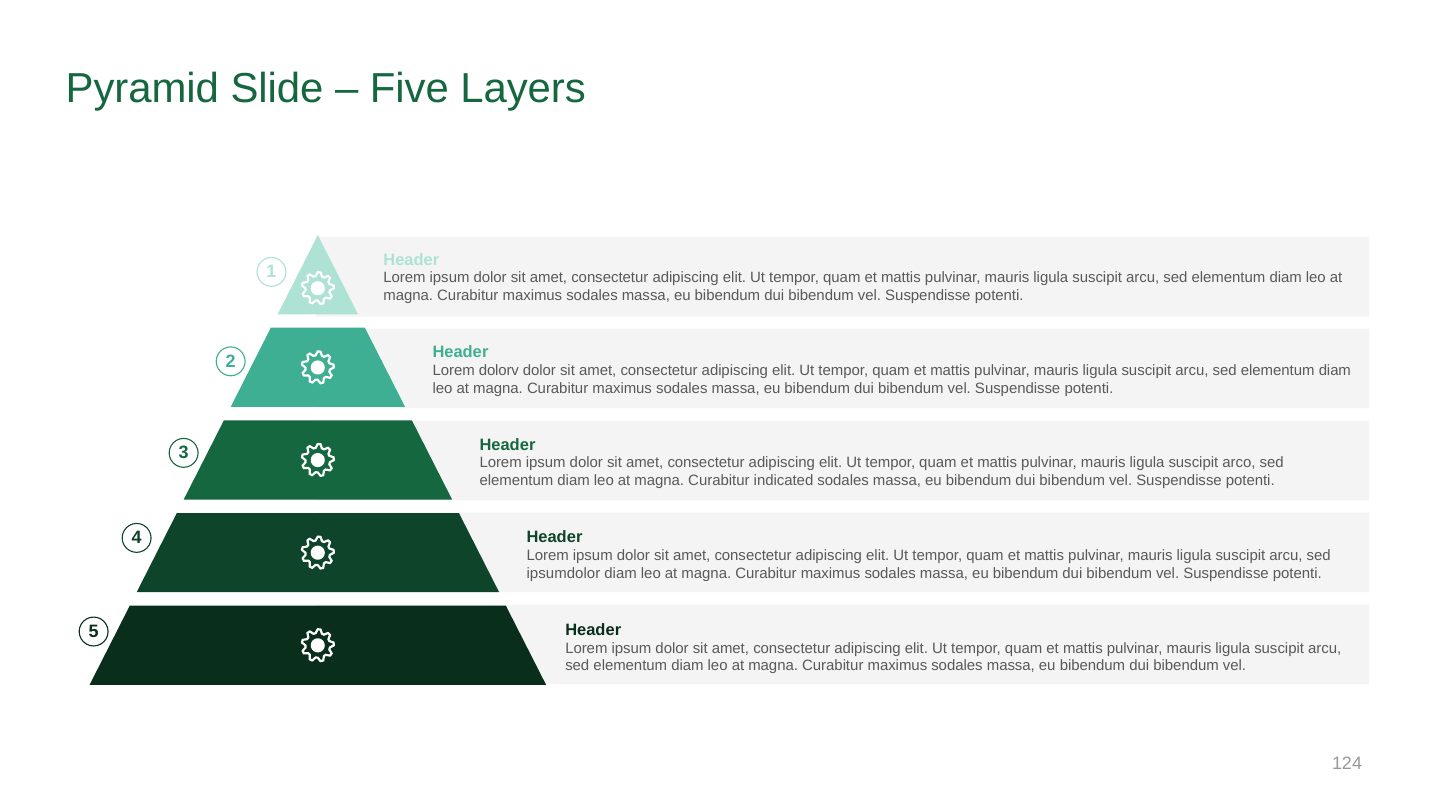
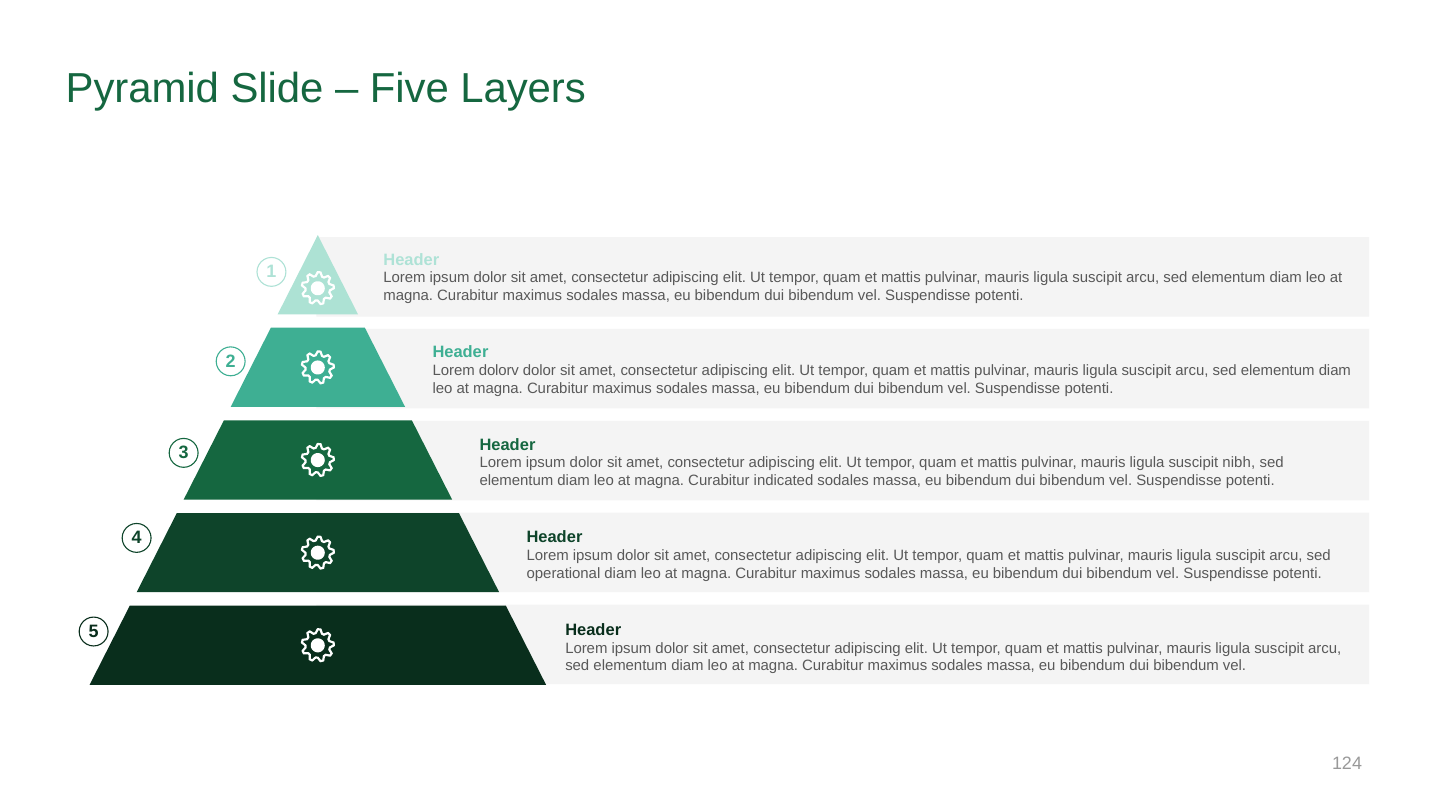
arco: arco -> nibh
ipsumdolor: ipsumdolor -> operational
